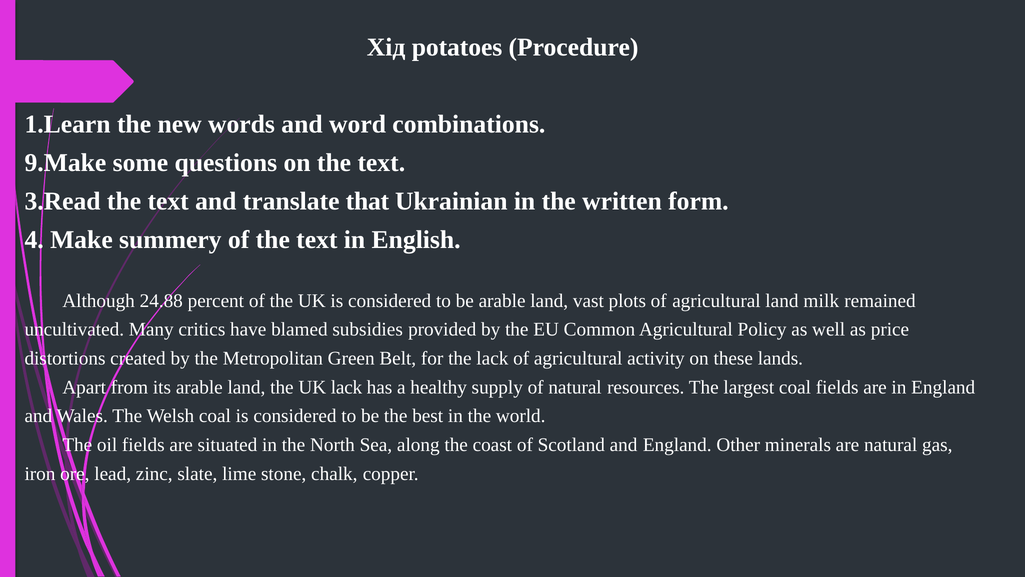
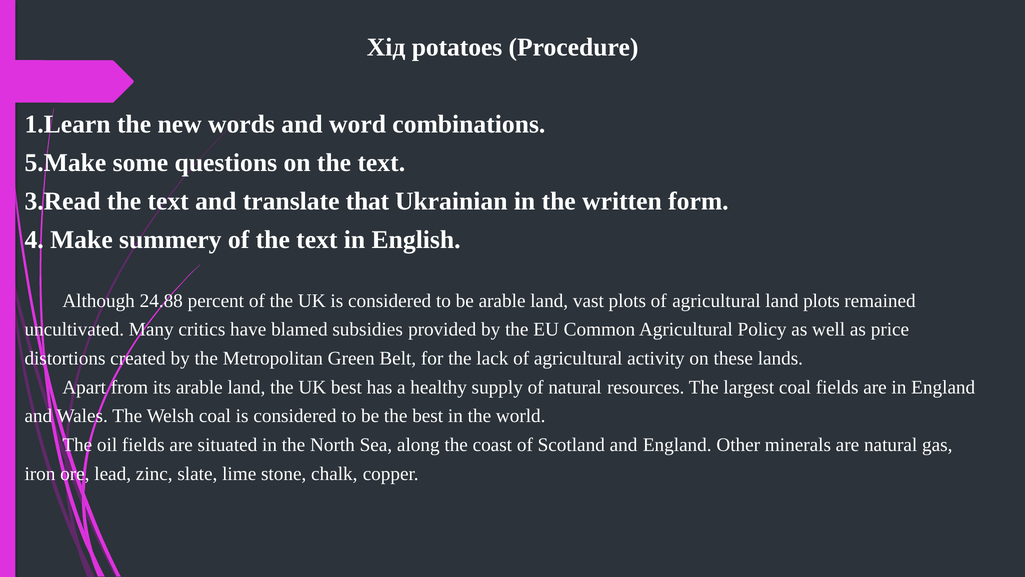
9.Make: 9.Make -> 5.Make
land milk: milk -> plots
UK lack: lack -> best
